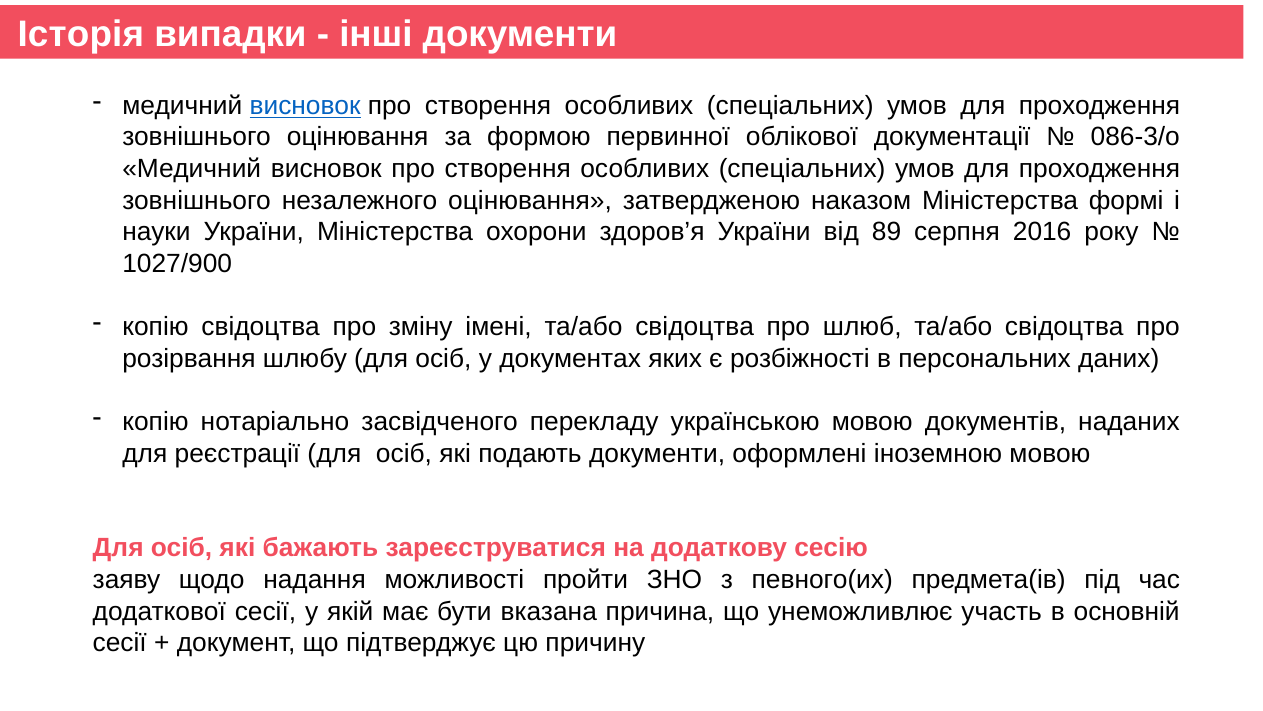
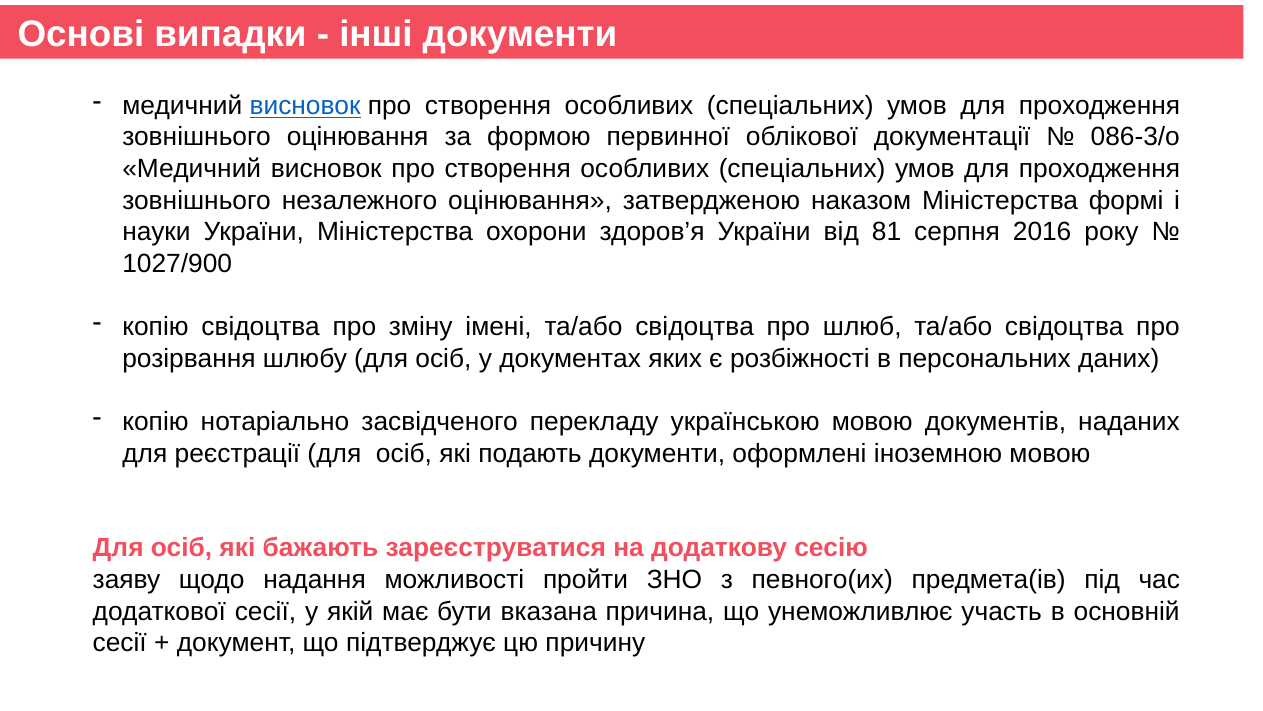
Історія: Історія -> Основі
89: 89 -> 81
